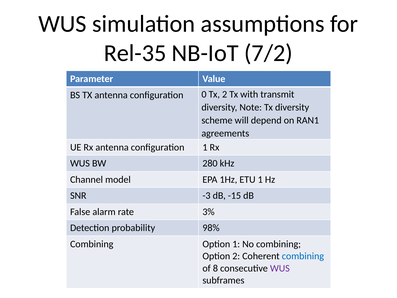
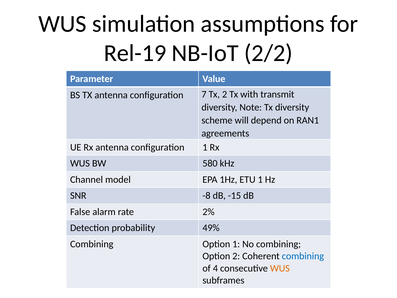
Rel-35: Rel-35 -> Rel-19
7/2: 7/2 -> 2/2
0: 0 -> 7
280: 280 -> 580
-3: -3 -> -8
3%: 3% -> 2%
98%: 98% -> 49%
8: 8 -> 4
WUS at (280, 268) colour: purple -> orange
